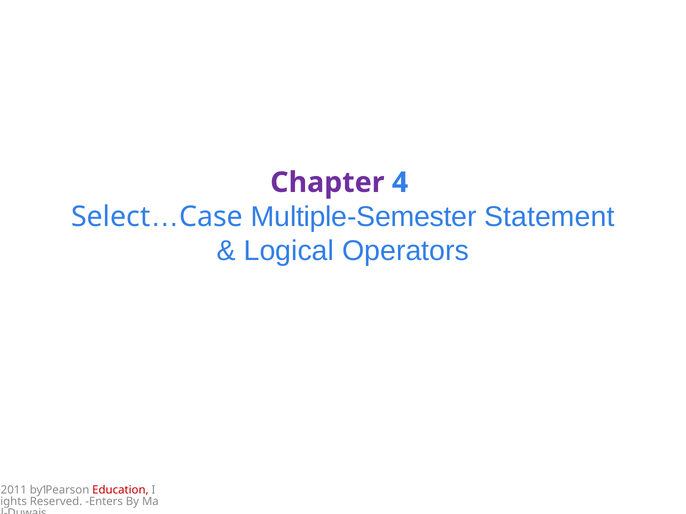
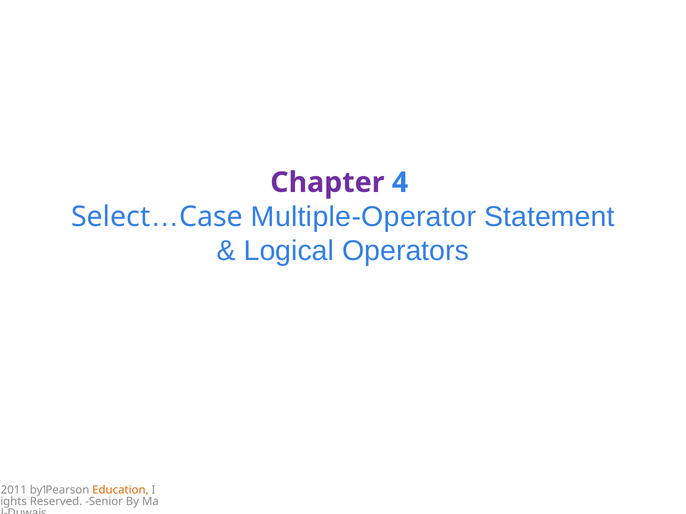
Multiple-Semester: Multiple-Semester -> Multiple-Operator
Education colour: red -> orange
Enters: Enters -> Senior
